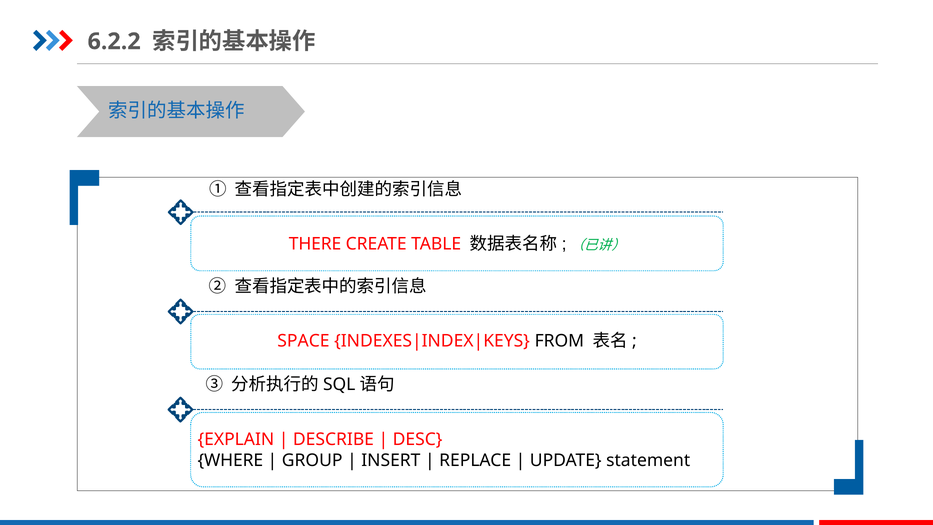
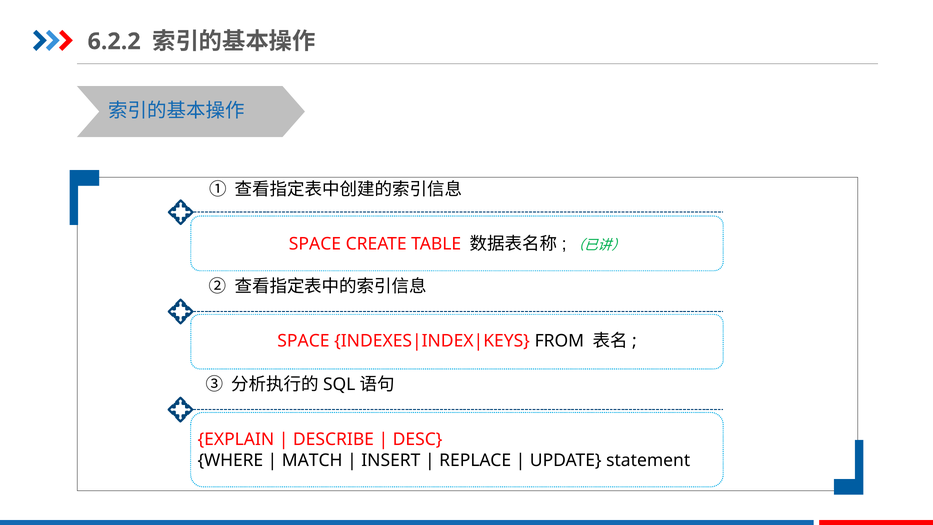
THERE at (315, 244): THERE -> SPACE
GROUP: GROUP -> MATCH
